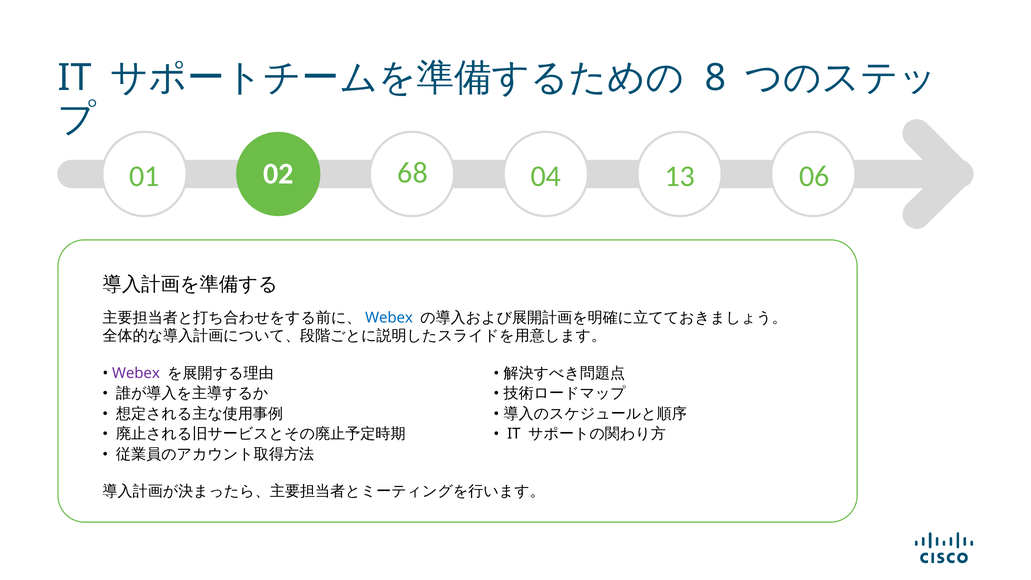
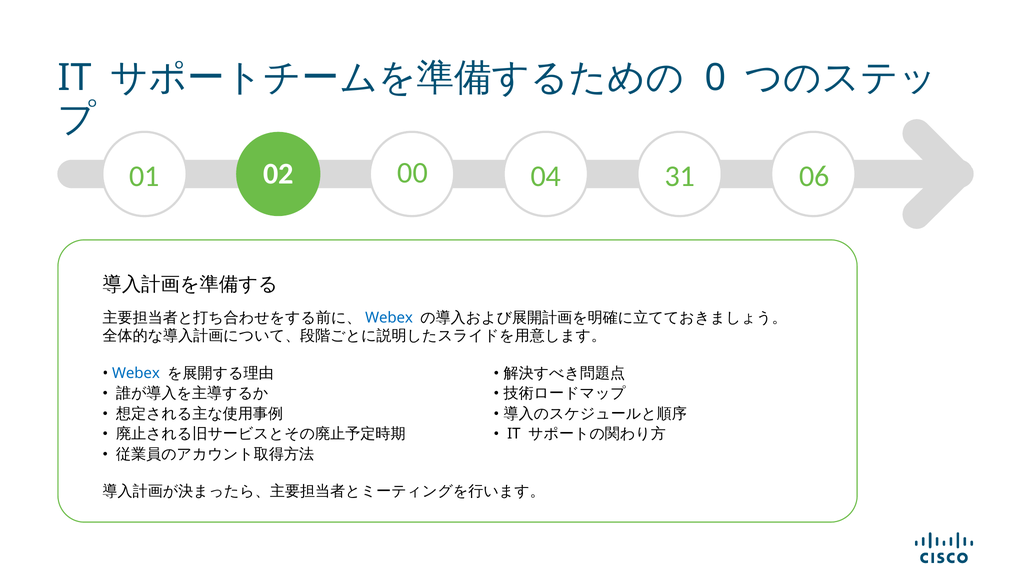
8: 8 -> 0
68: 68 -> 00
13: 13 -> 31
Webex at (136, 373) colour: purple -> blue
